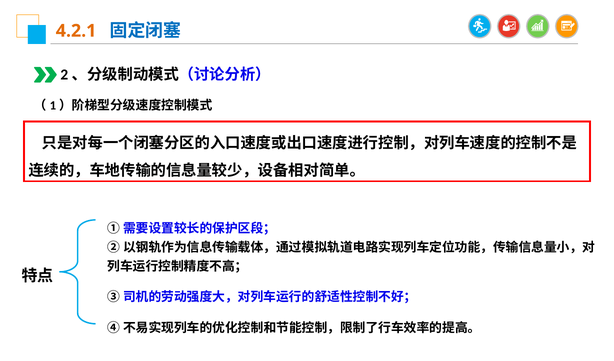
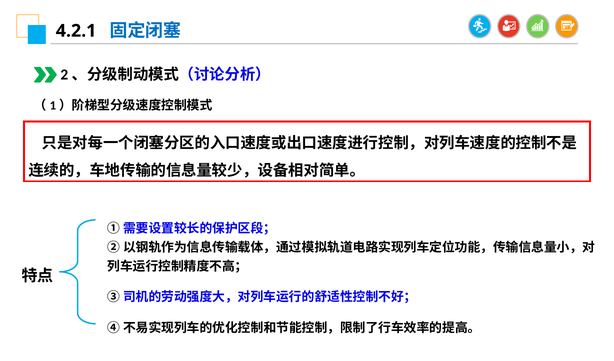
4.2.1 colour: orange -> black
